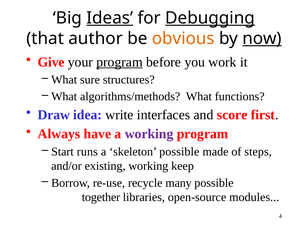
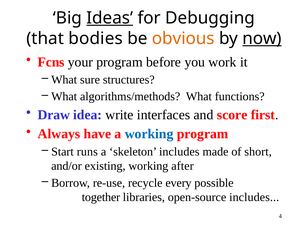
Debugging underline: present -> none
author: author -> bodies
Give: Give -> Fcns
program at (120, 62) underline: present -> none
working at (149, 134) colour: purple -> blue
skeleton possible: possible -> includes
steps: steps -> short
keep: keep -> after
many: many -> every
open-source modules: modules -> includes
